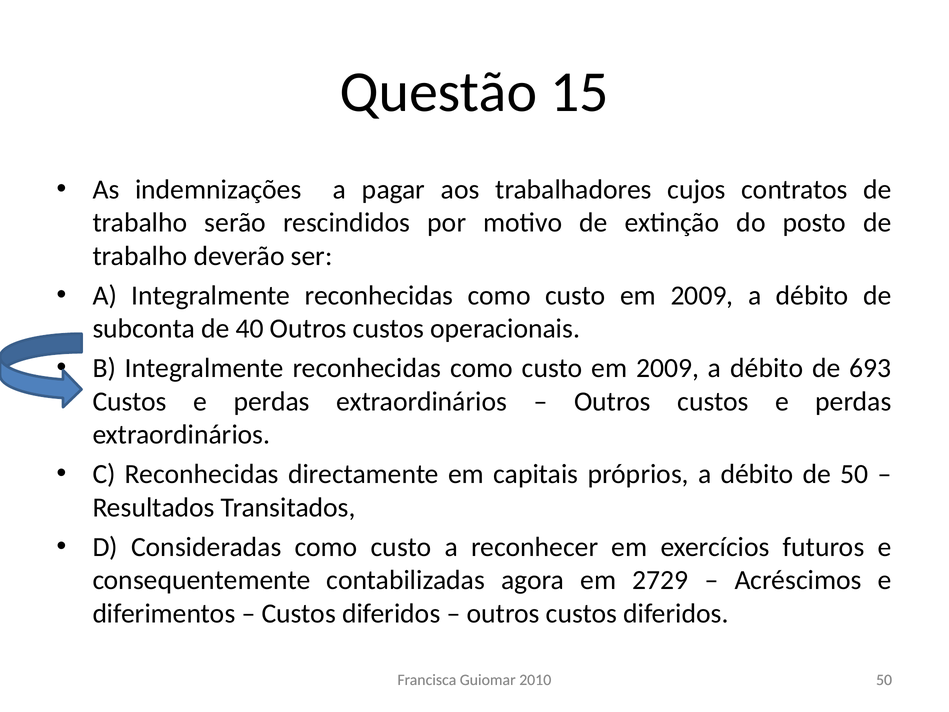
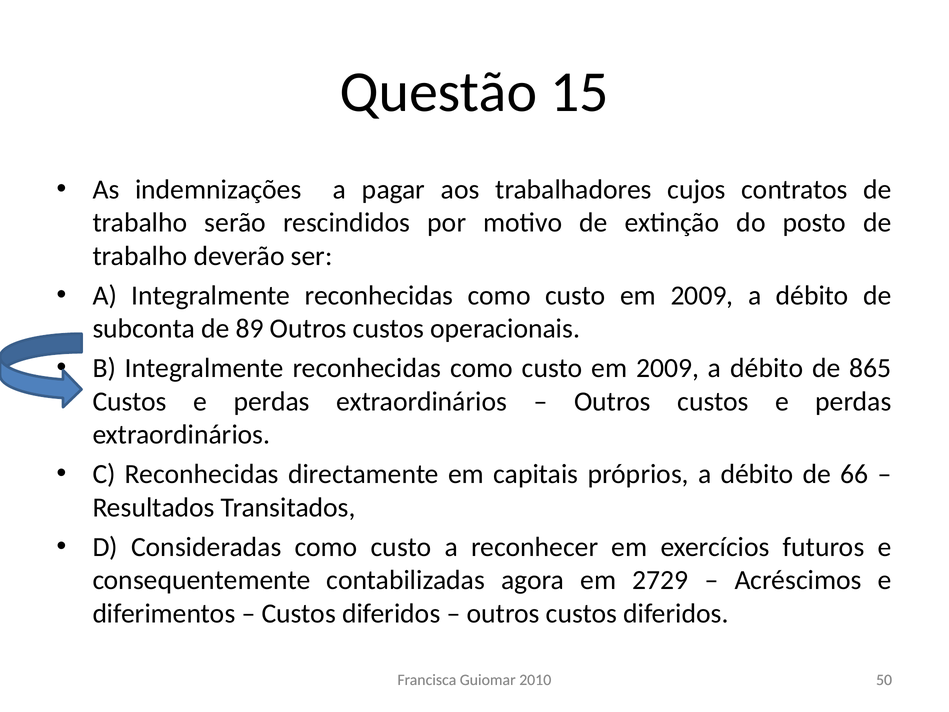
40: 40 -> 89
693: 693 -> 865
de 50: 50 -> 66
